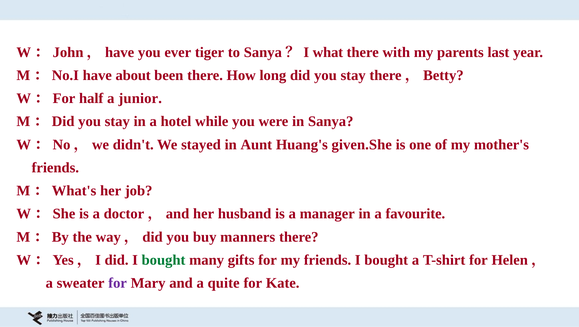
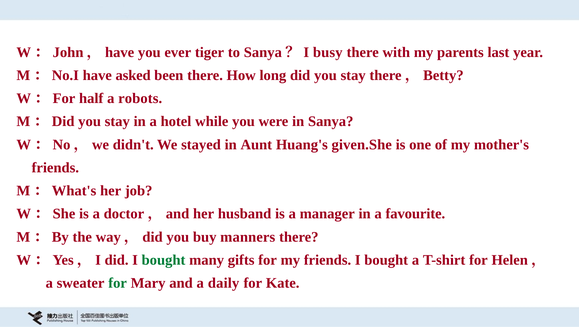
what: what -> busy
about: about -> asked
junior: junior -> robots
for at (118, 283) colour: purple -> green
quite: quite -> daily
